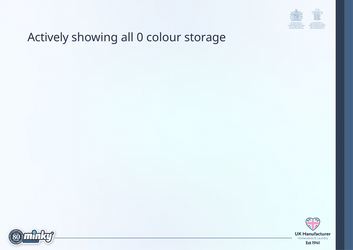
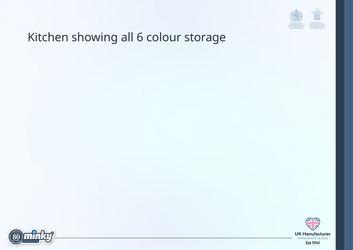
Actively: Actively -> Kitchen
0: 0 -> 6
